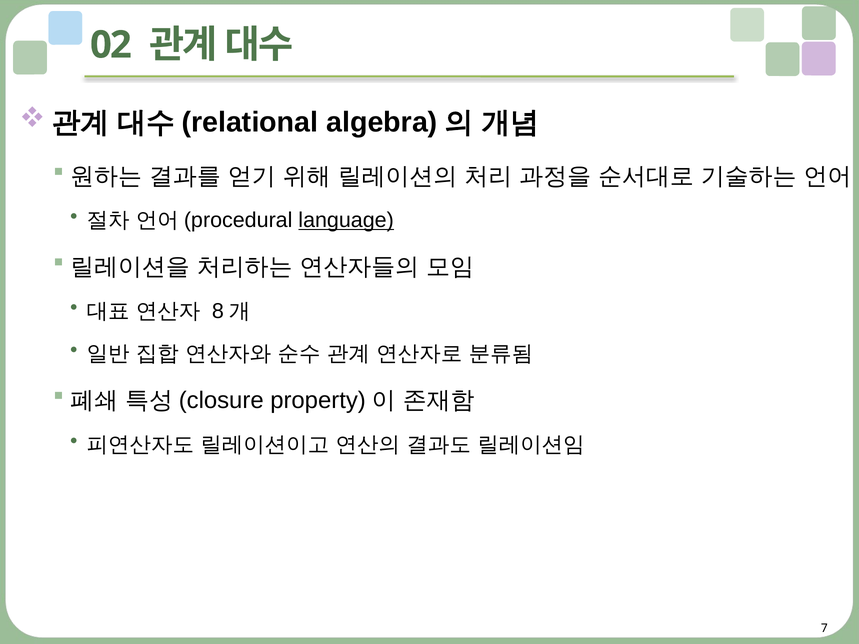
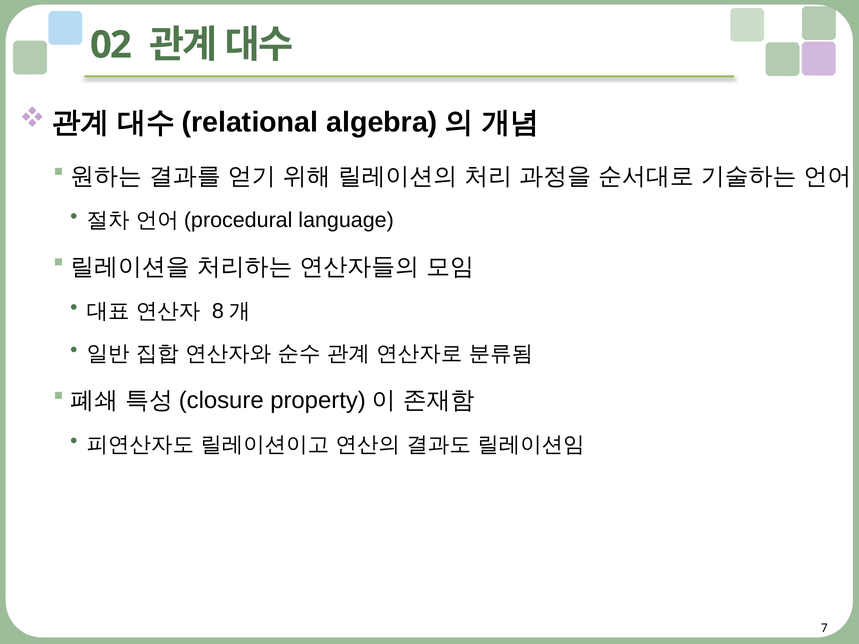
language underline: present -> none
